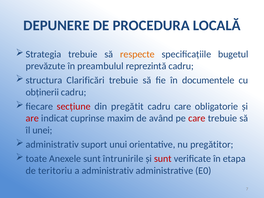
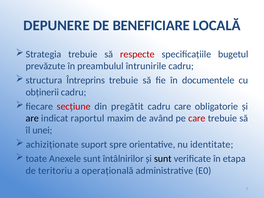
PROCEDURA: PROCEDURA -> BENEFICIARE
respecte colour: orange -> red
reprezintă: reprezintă -> întrunirile
Clarificări: Clarificări -> Întreprins
are colour: red -> black
cuprinse: cuprinse -> raportul
administrativ at (52, 144): administrativ -> achiziționate
unui: unui -> spre
pregătitor: pregătitor -> identitate
întrunirile: întrunirile -> întâlnirilor
sunt at (163, 159) colour: red -> black
a administrativ: administrativ -> operațională
